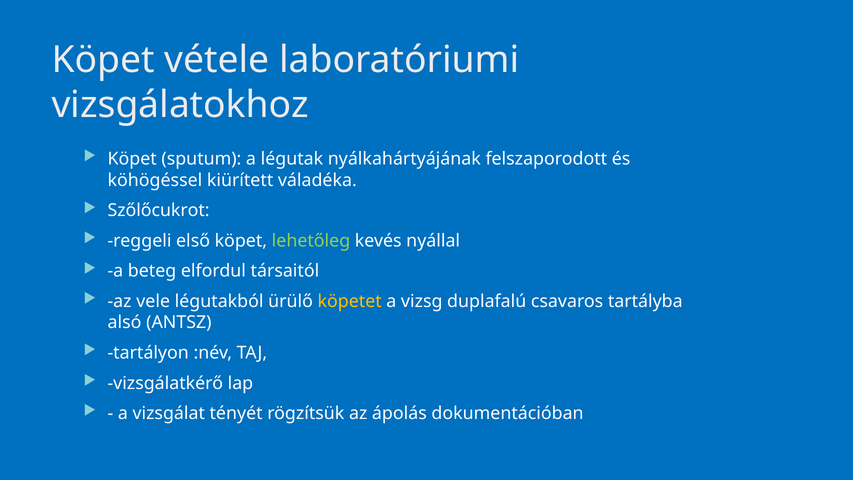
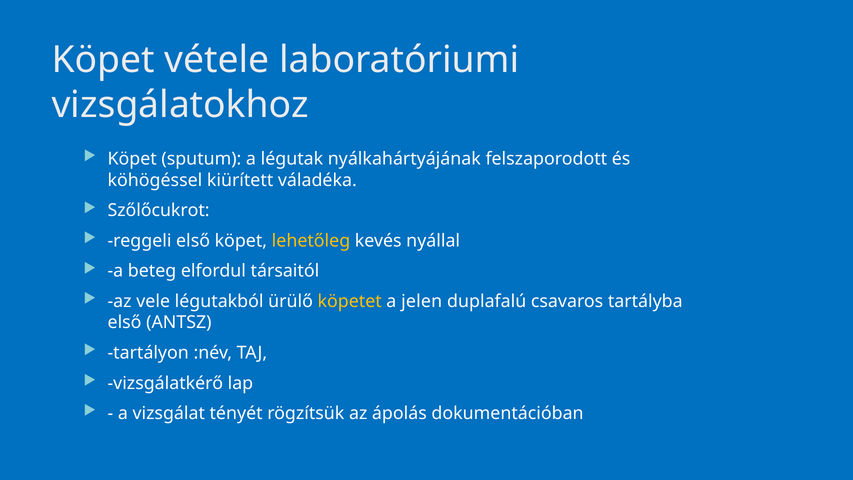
lehetőleg colour: light green -> yellow
vizsg: vizsg -> jelen
alsó at (125, 322): alsó -> első
